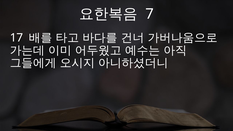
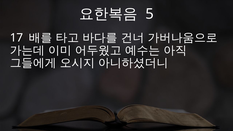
7: 7 -> 5
